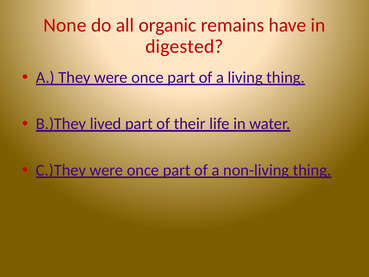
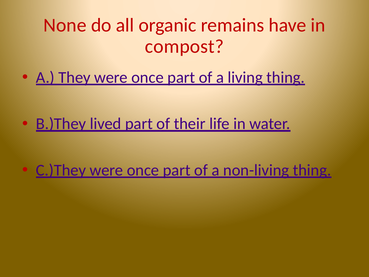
digested: digested -> compost
